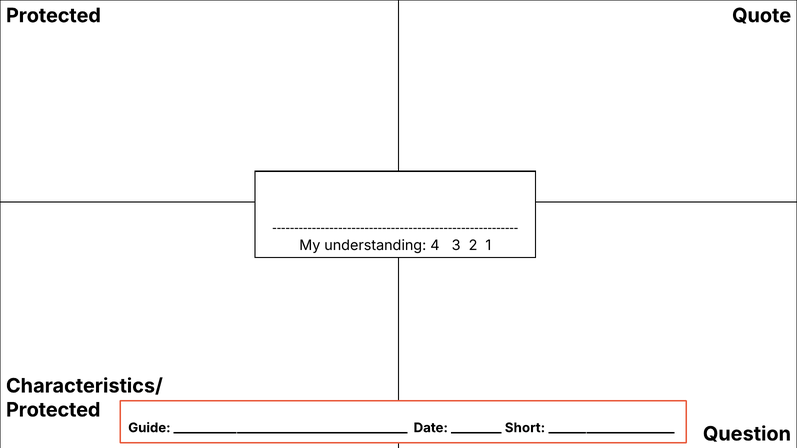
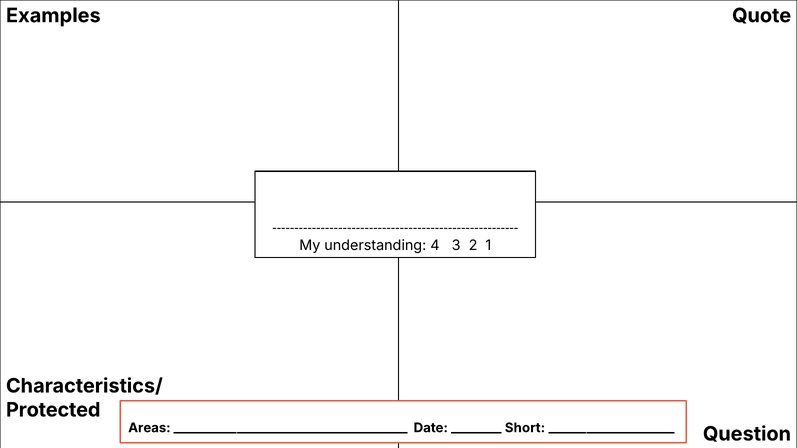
Protected at (53, 16): Protected -> Examples
Guide: Guide -> Areas
